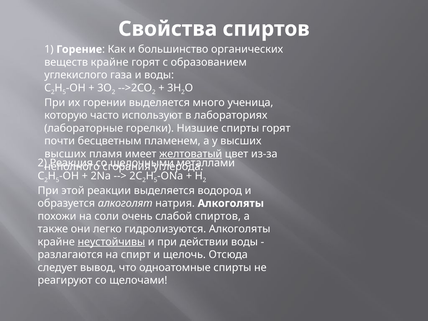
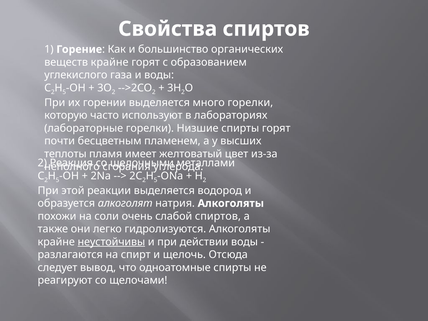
много ученица: ученица -> горелки
высших at (65, 154): высших -> теплоты
желтоватый underline: present -> none
